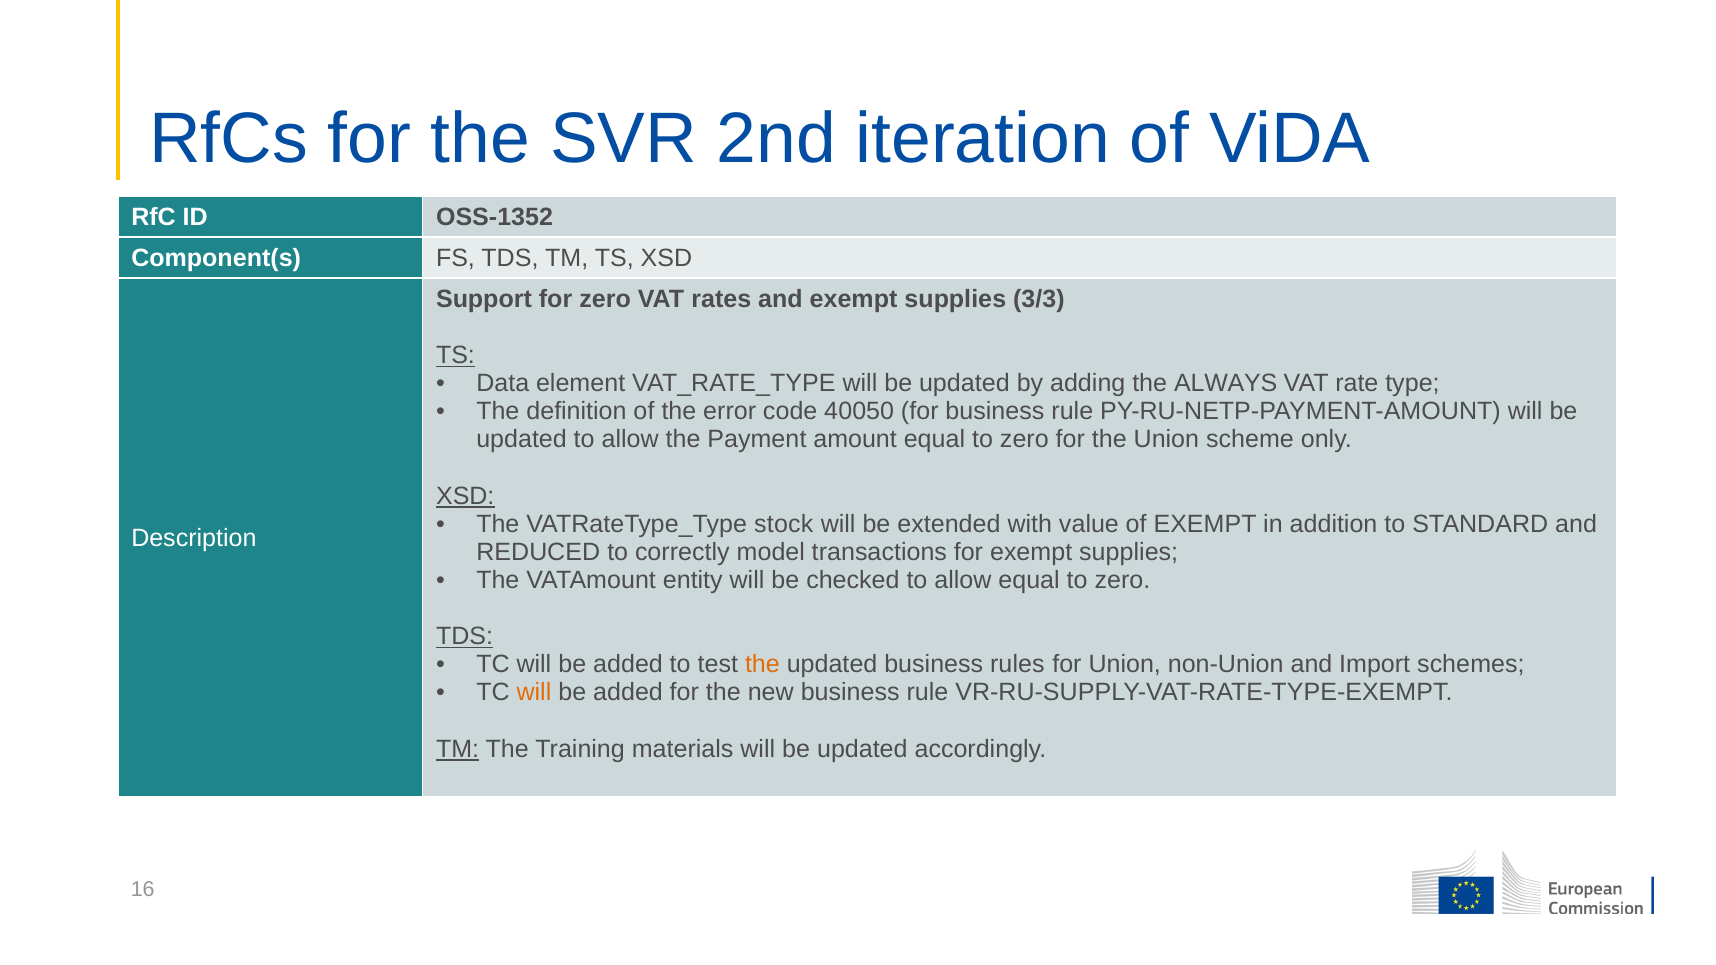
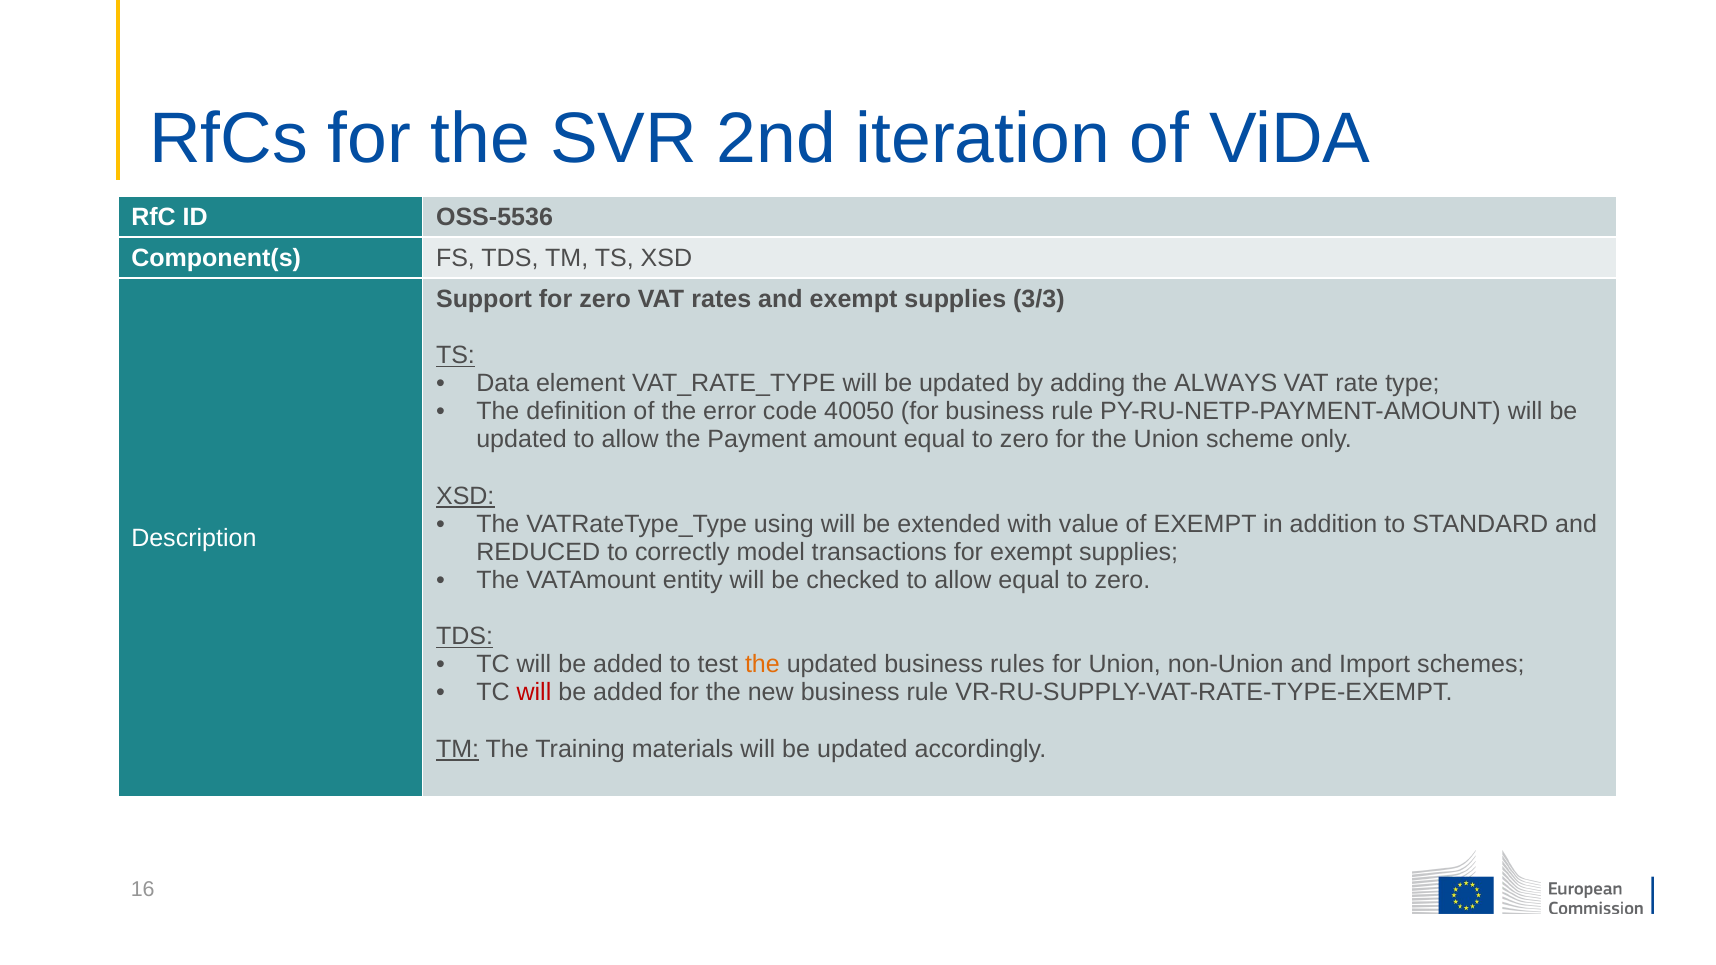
OSS-1352: OSS-1352 -> OSS-5536
stock: stock -> using
will at (534, 693) colour: orange -> red
